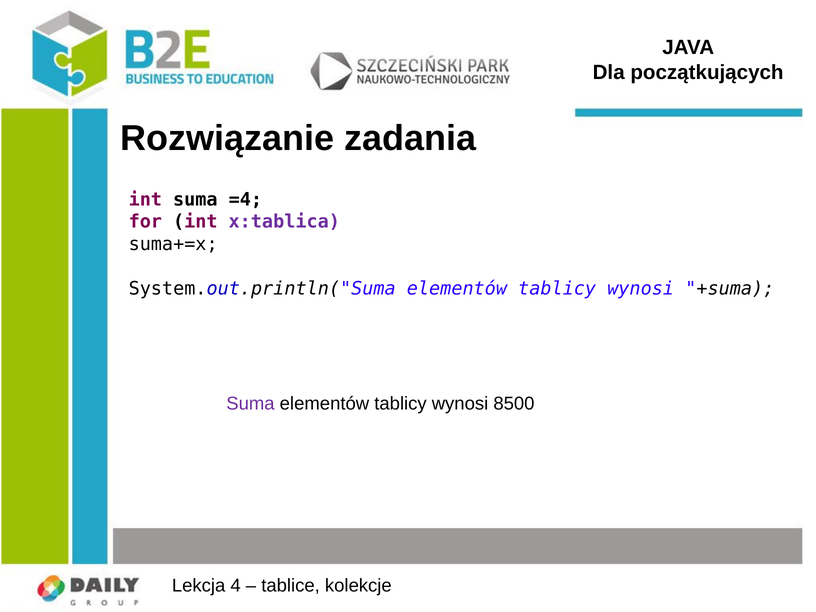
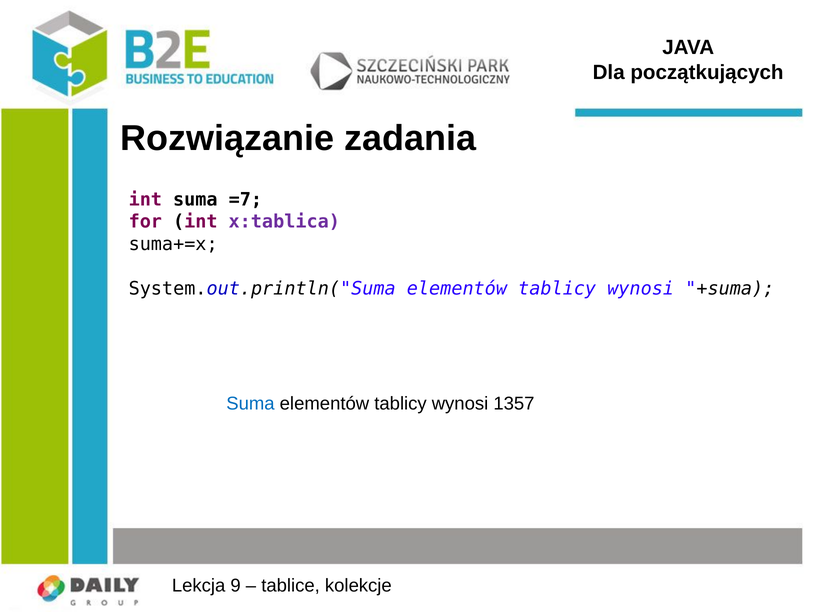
=4: =4 -> =7
Suma at (250, 404) colour: purple -> blue
8500: 8500 -> 1357
4: 4 -> 9
